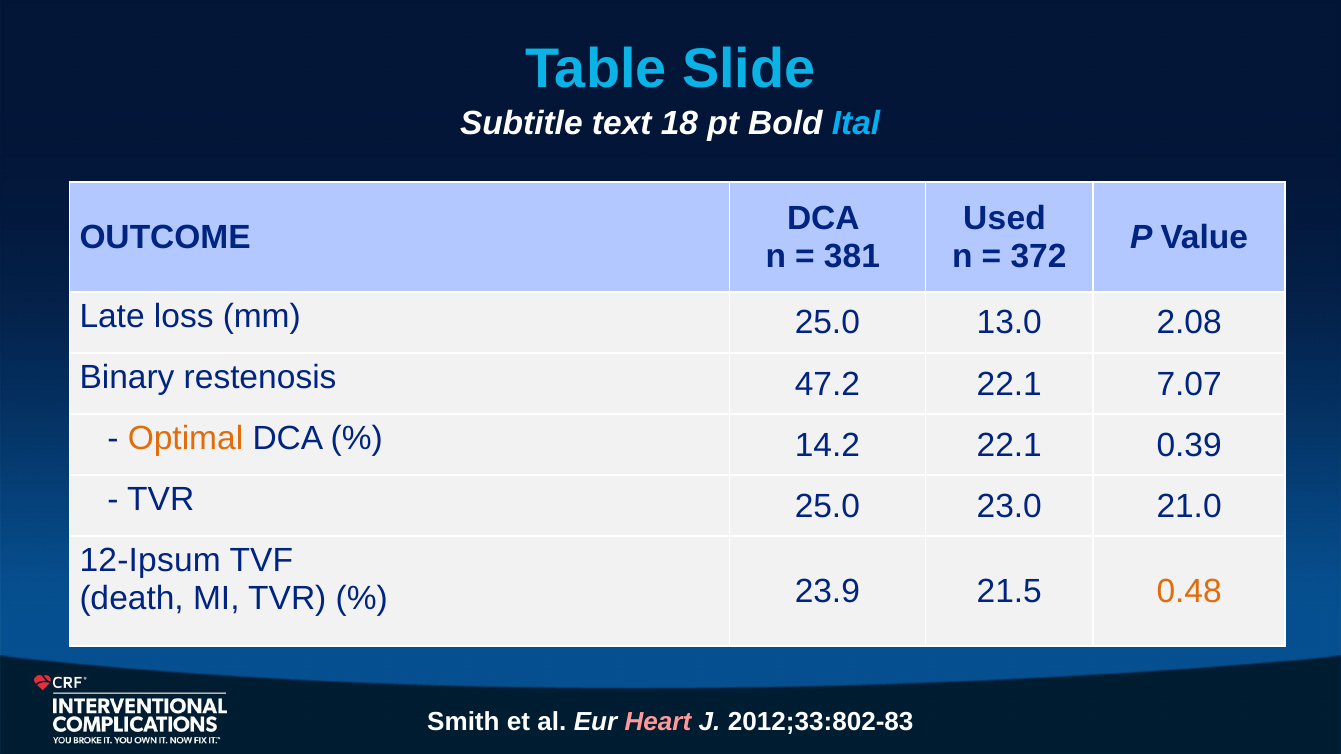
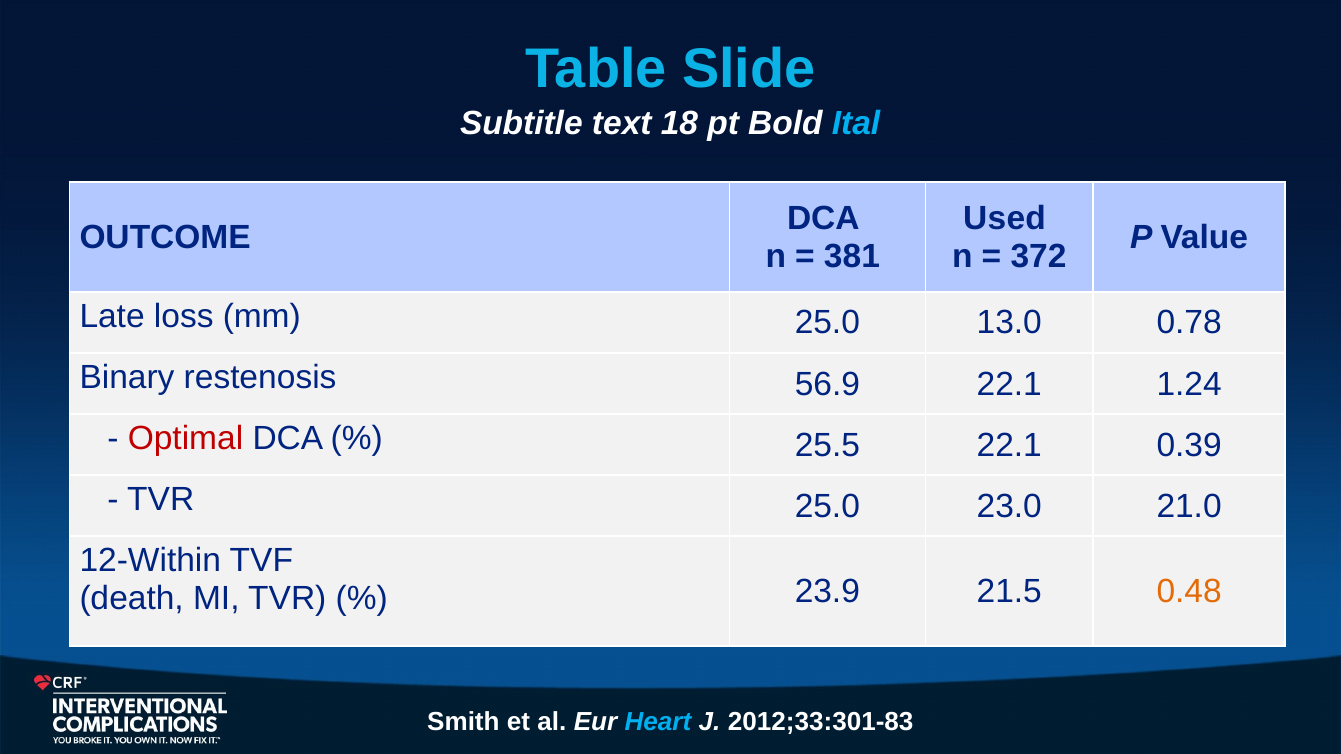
2.08: 2.08 -> 0.78
47.2: 47.2 -> 56.9
7.07: 7.07 -> 1.24
Optimal colour: orange -> red
14.2: 14.2 -> 25.5
12-Ipsum: 12-Ipsum -> 12-Within
Heart colour: pink -> light blue
2012;33:802-83: 2012;33:802-83 -> 2012;33:301-83
